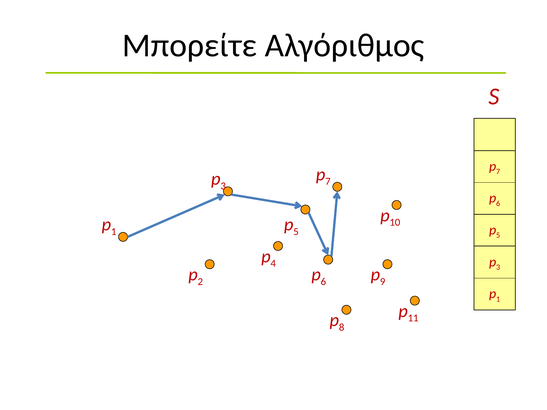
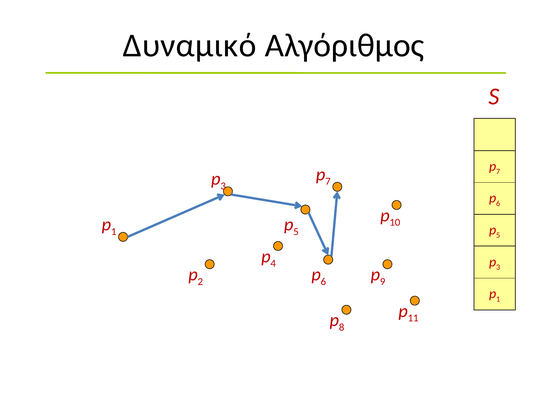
Μπορείτε: Μπορείτε -> Δυναμικό
